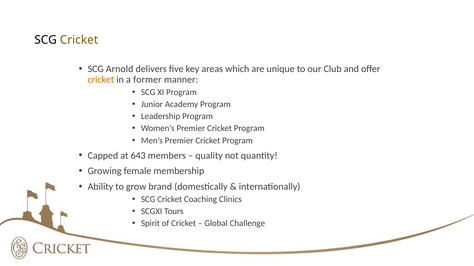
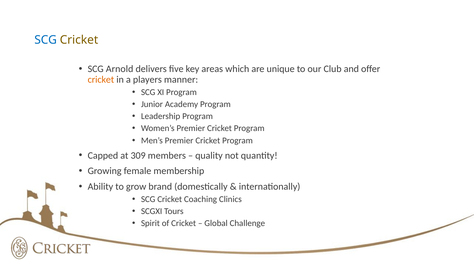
SCG at (46, 40) colour: black -> blue
former: former -> players
643: 643 -> 309
